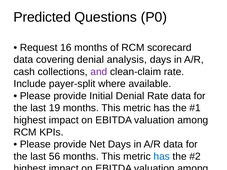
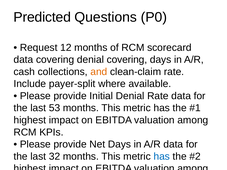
16: 16 -> 12
denial analysis: analysis -> covering
and colour: purple -> orange
19: 19 -> 53
56: 56 -> 32
